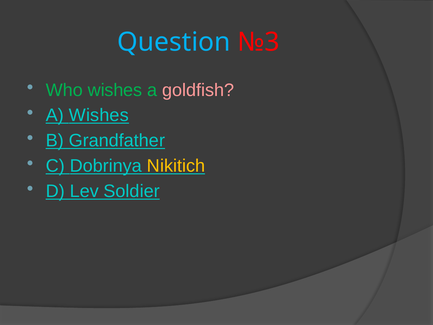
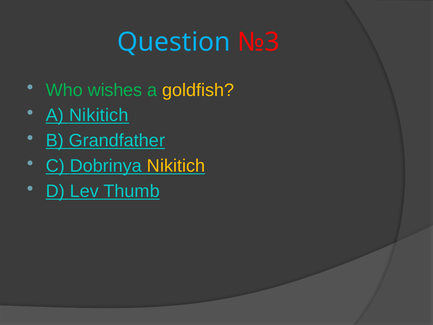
goldfish colour: pink -> yellow
A Wishes: Wishes -> Nikitich
Soldier: Soldier -> Thumb
